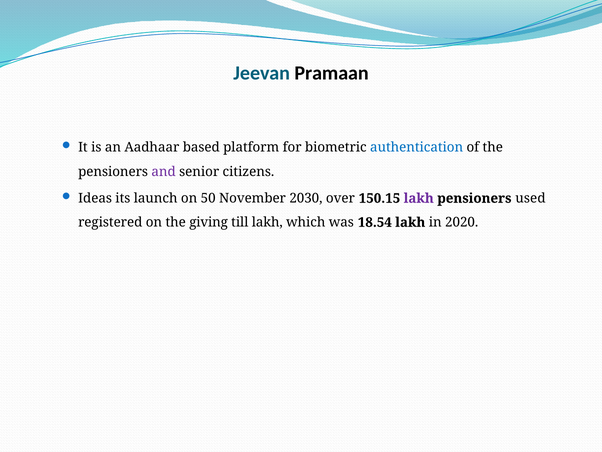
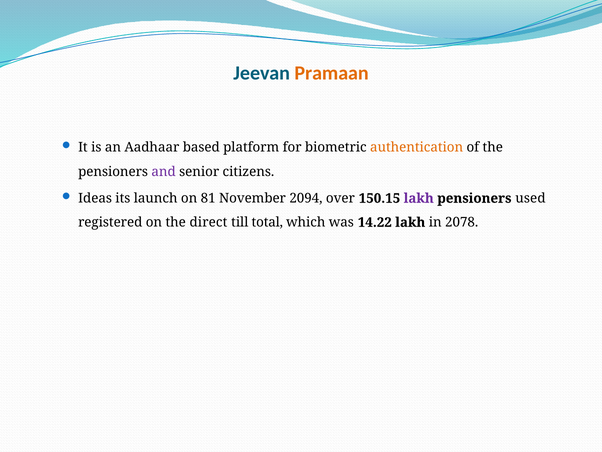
Pramaan colour: black -> orange
authentication colour: blue -> orange
50: 50 -> 81
2030: 2030 -> 2094
giving: giving -> direct
till lakh: lakh -> total
18.54: 18.54 -> 14.22
2020: 2020 -> 2078
